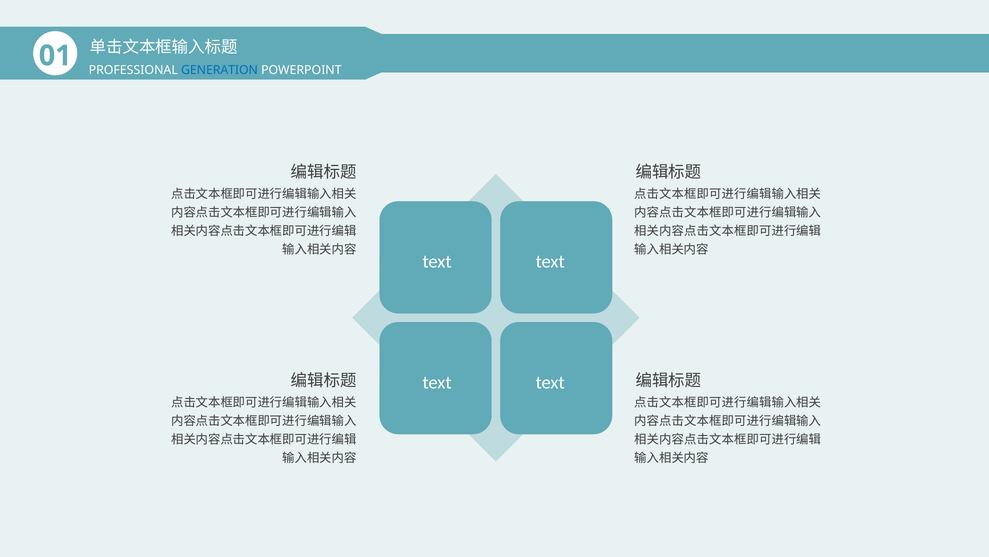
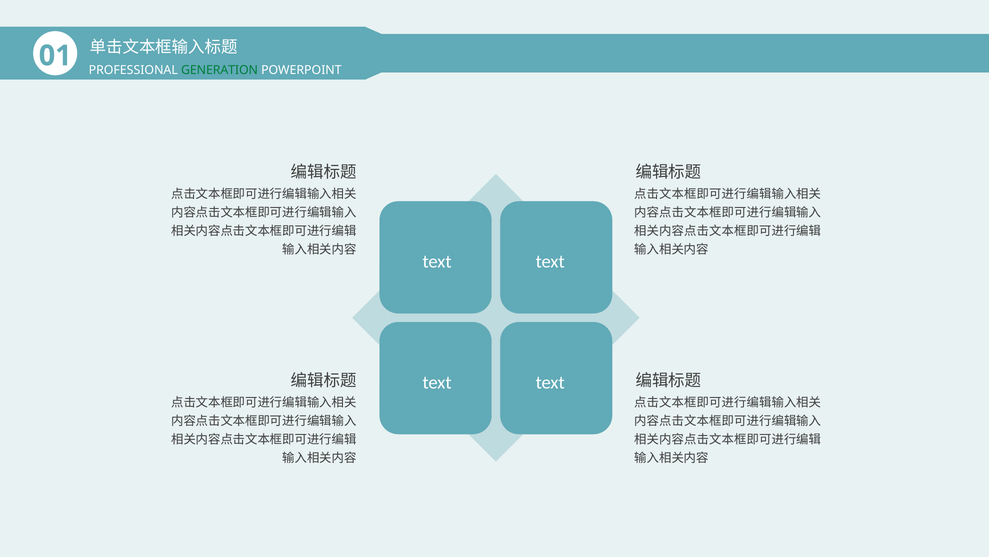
GENERATION colour: blue -> green
